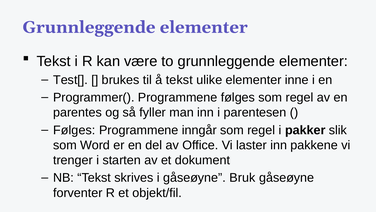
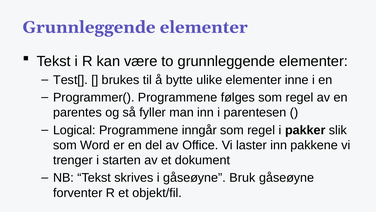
å tekst: tekst -> bytte
Følges at (74, 130): Følges -> Logical
